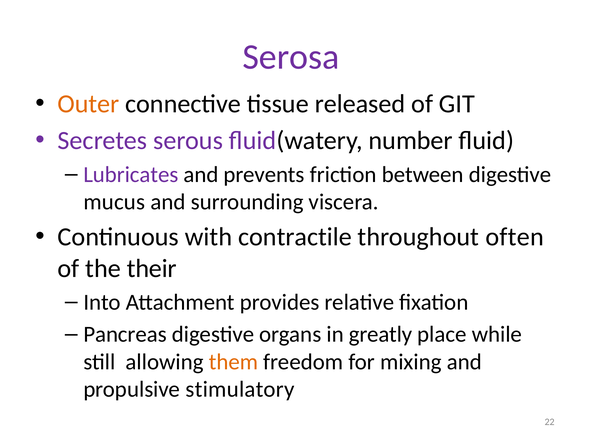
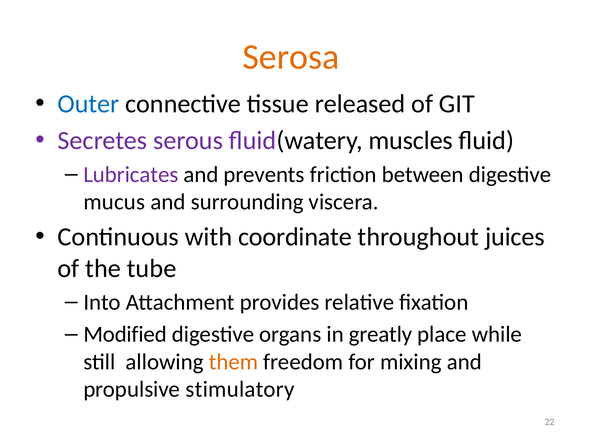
Serosa colour: purple -> orange
Outer colour: orange -> blue
number: number -> muscles
contractile: contractile -> coordinate
often: often -> juices
their: their -> tube
Pancreas: Pancreas -> Modified
